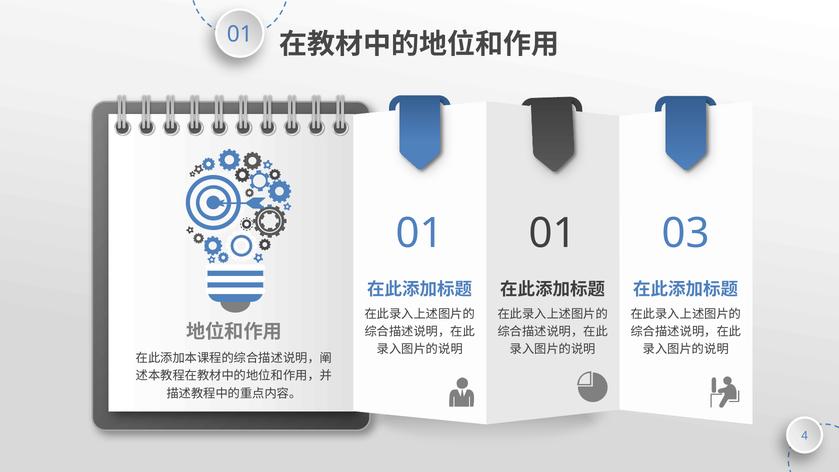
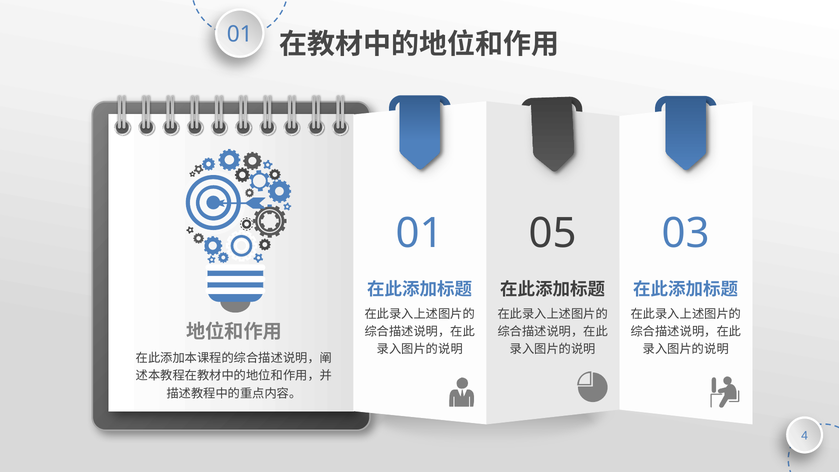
01 01: 01 -> 05
